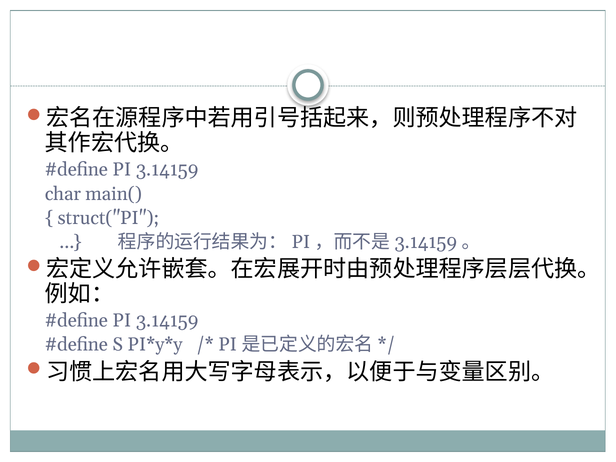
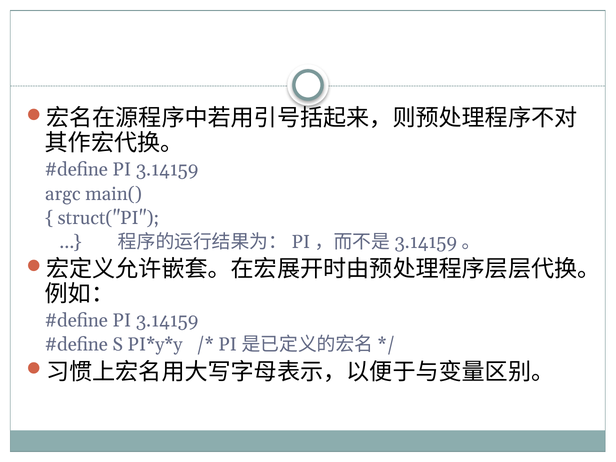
char: char -> argc
